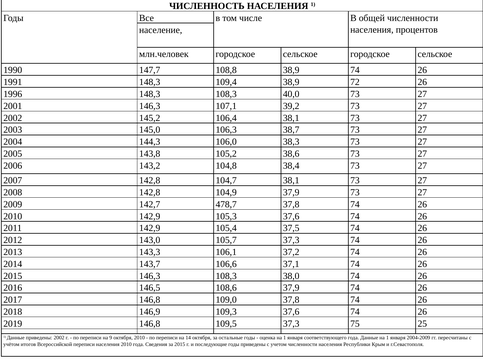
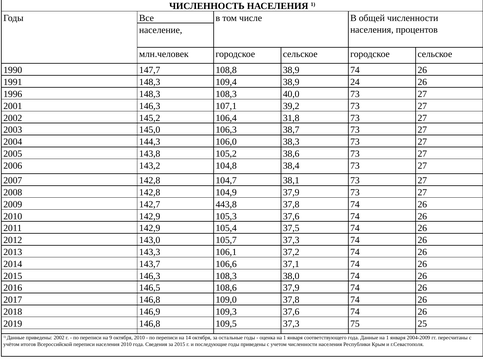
72: 72 -> 24
106,4 38,1: 38,1 -> 31,8
478,7: 478,7 -> 443,8
